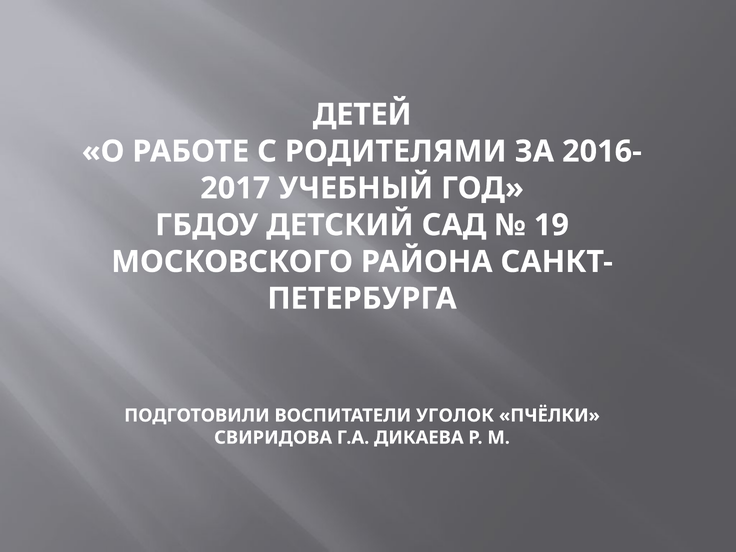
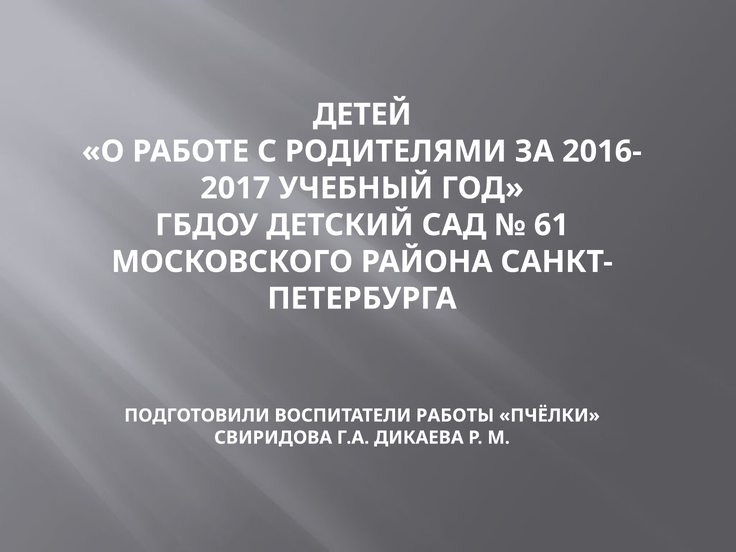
19: 19 -> 61
УГОЛОК: УГОЛОК -> РАБОТЫ
